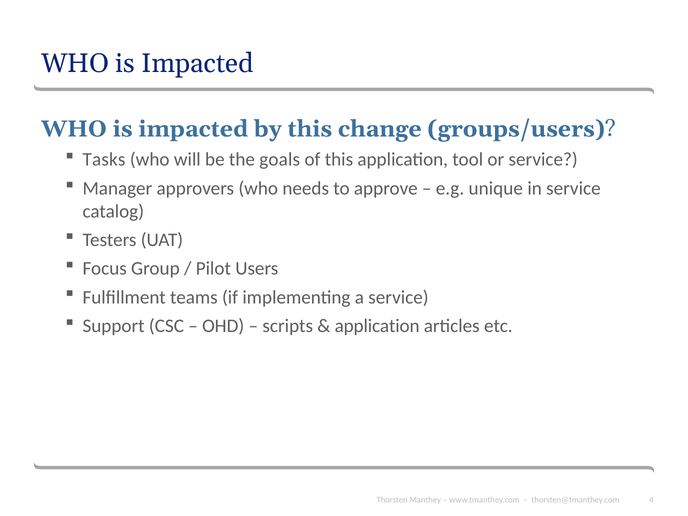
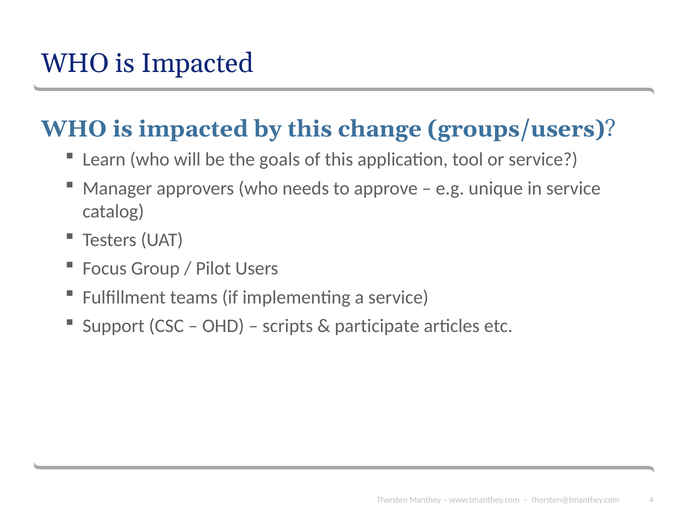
Tasks: Tasks -> Learn
application at (377, 326): application -> participate
